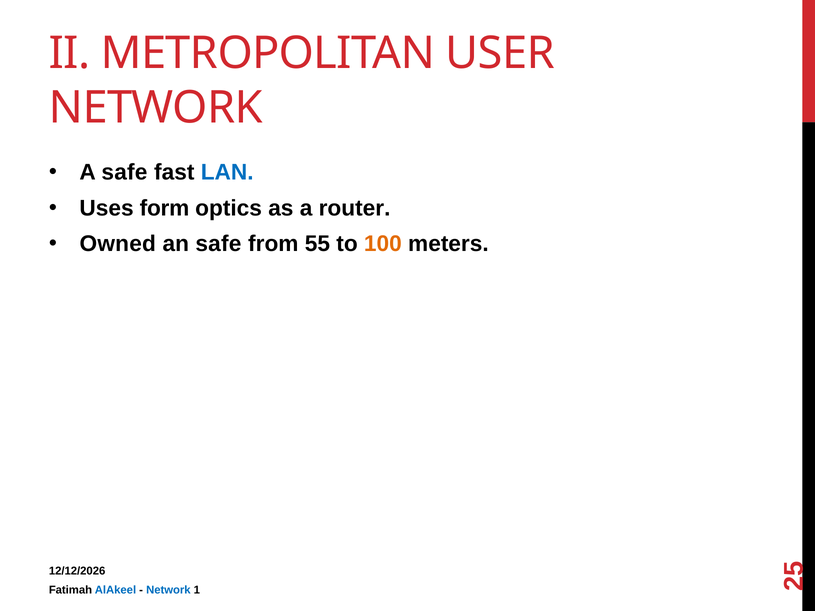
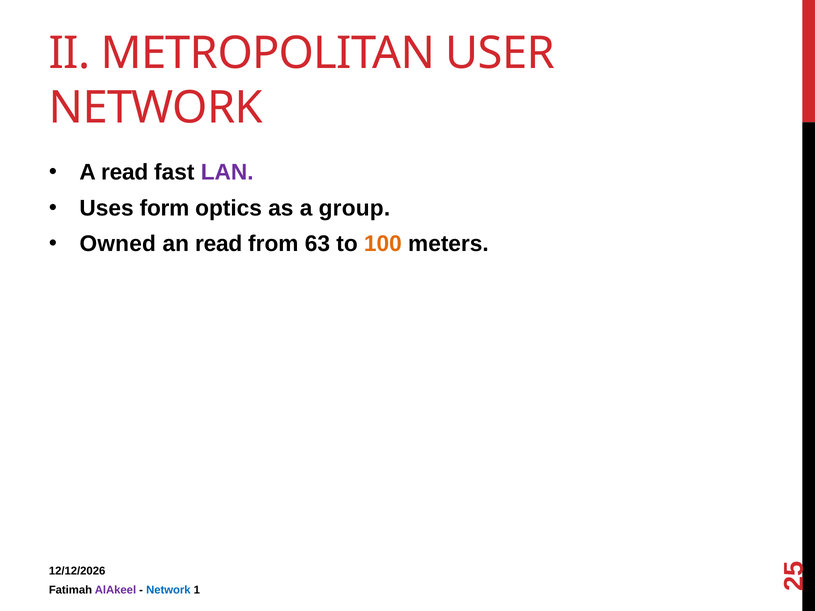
A safe: safe -> read
LAN colour: blue -> purple
router: router -> group
an safe: safe -> read
55: 55 -> 63
AlAkeel colour: blue -> purple
